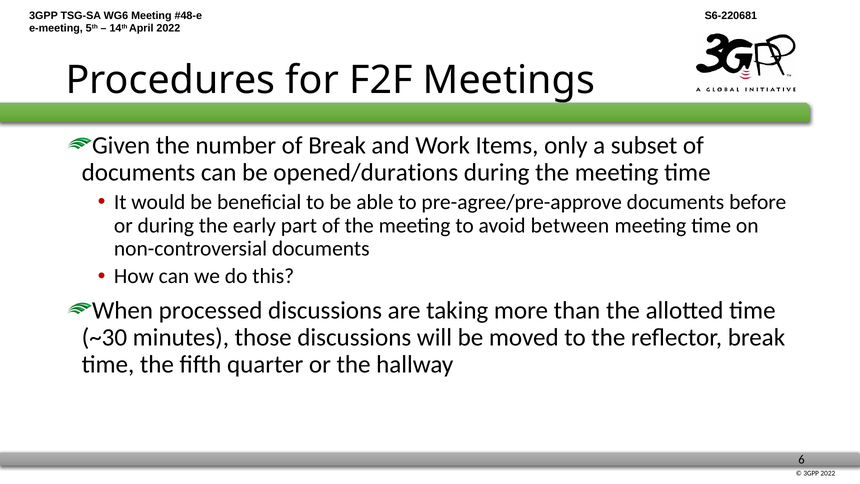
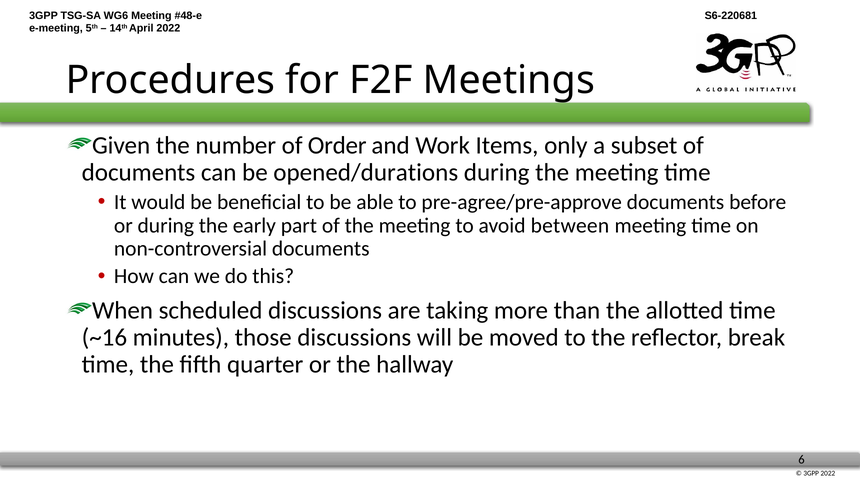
of Break: Break -> Order
processed: processed -> scheduled
~30: ~30 -> ~16
